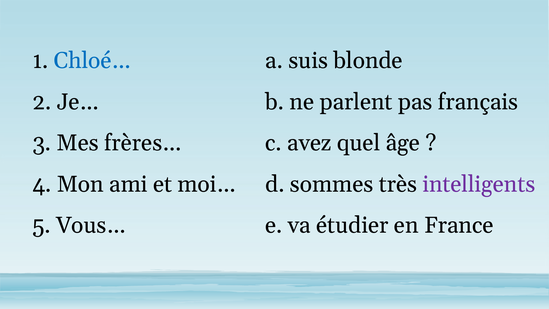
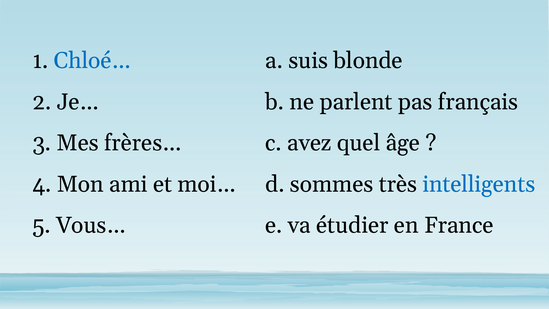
intelligents colour: purple -> blue
